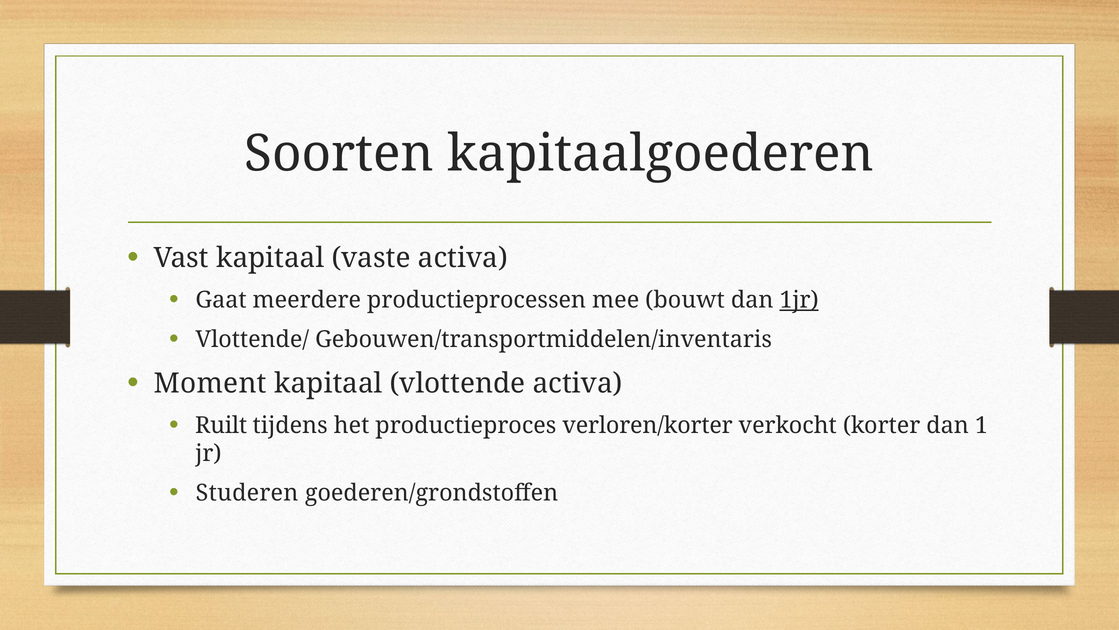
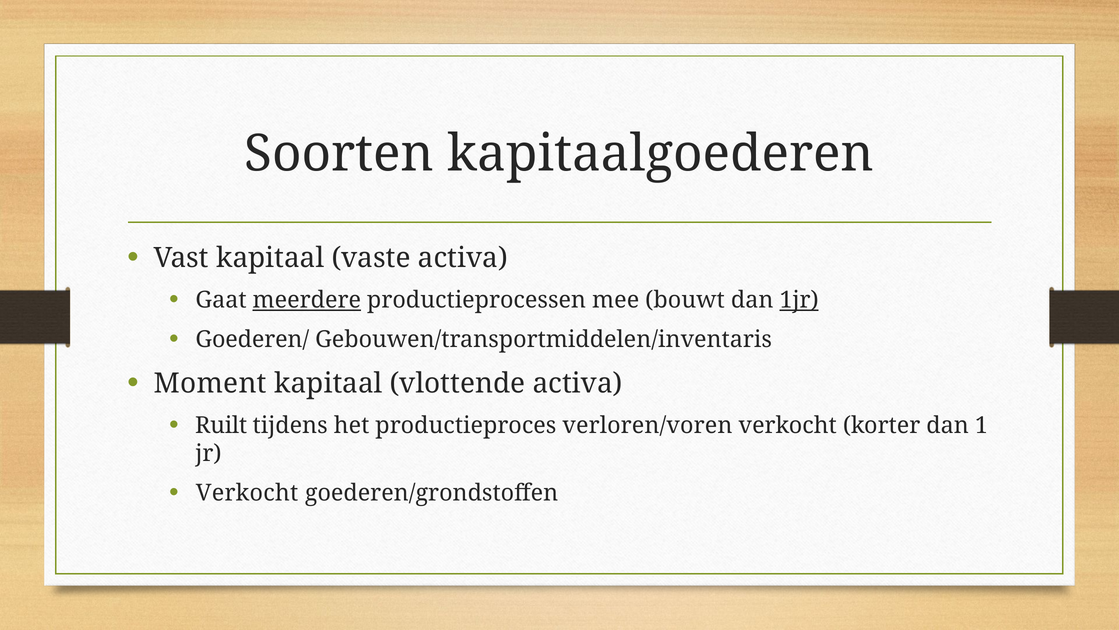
meerdere underline: none -> present
Vlottende/: Vlottende/ -> Goederen/
verloren/korter: verloren/korter -> verloren/voren
Studeren at (247, 493): Studeren -> Verkocht
